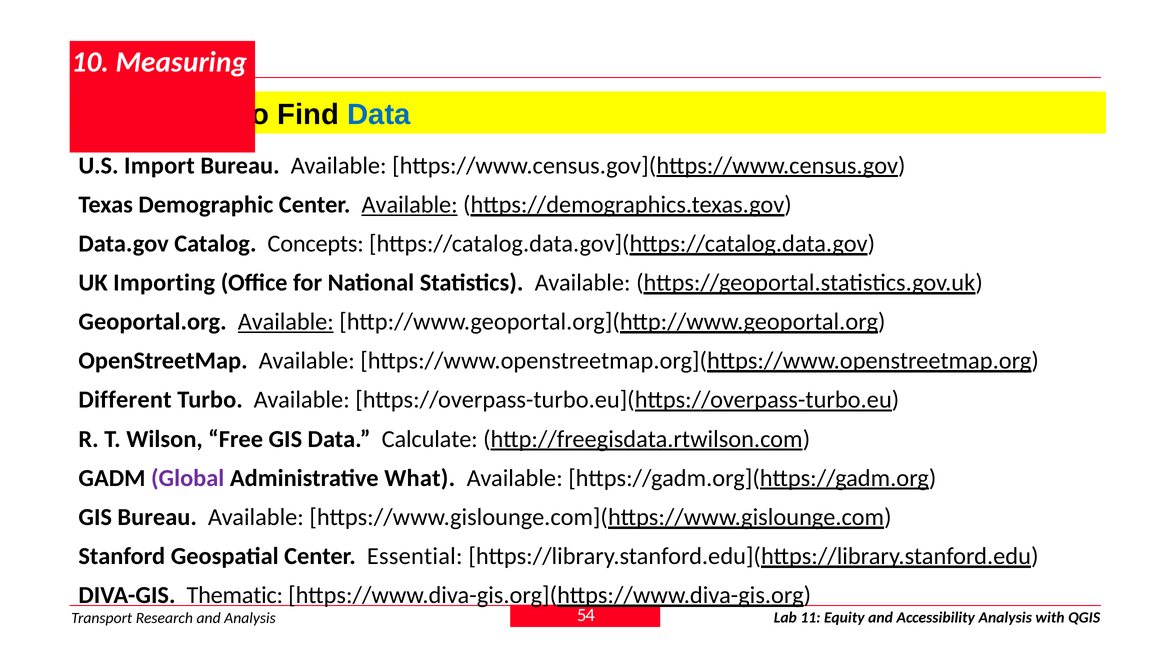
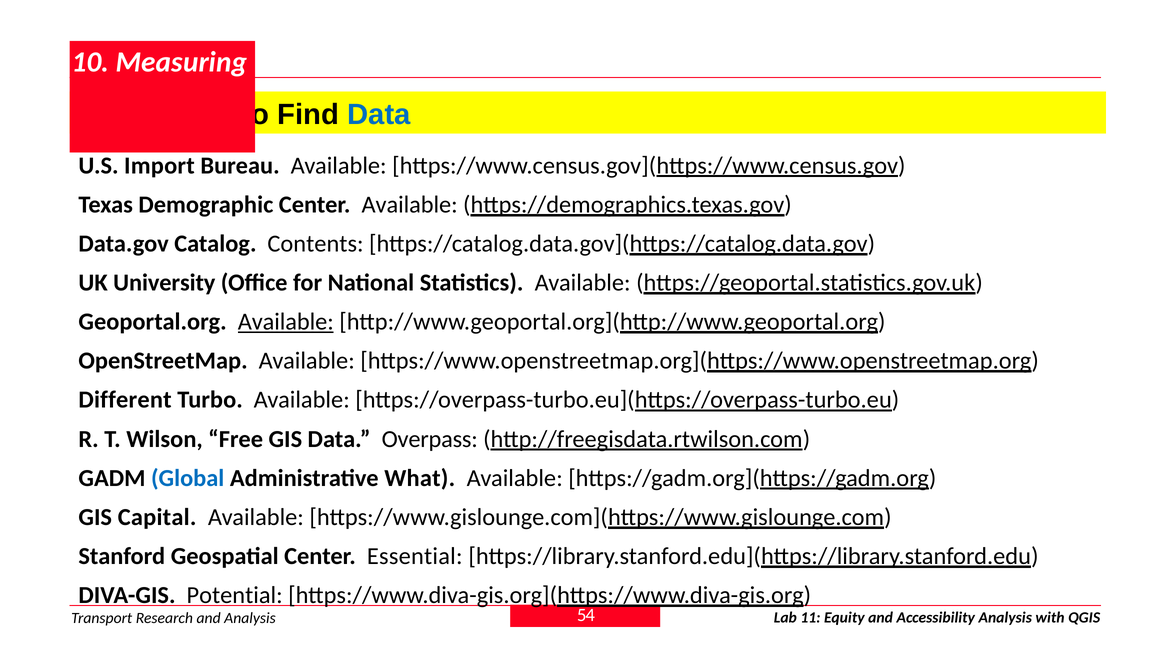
Available at (410, 205) underline: present -> none
Concepts: Concepts -> Contents
Importing: Importing -> University
Calculate: Calculate -> Overpass
Global colour: purple -> blue
GIS Bureau: Bureau -> Capital
Thematic: Thematic -> Potential
